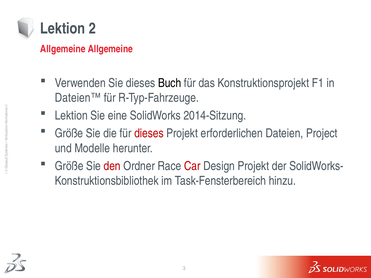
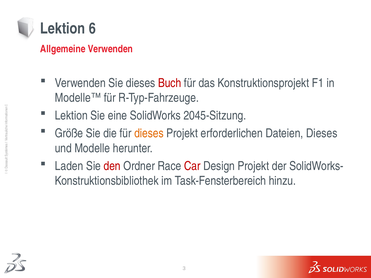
2: 2 -> 6
Allgemeine Allgemeine: Allgemeine -> Verwenden
Buch colour: black -> red
Dateien™: Dateien™ -> Modelle™
2014-Sitzung: 2014-Sitzung -> 2045-Sitzung
dieses at (149, 134) colour: red -> orange
Dateien Project: Project -> Dieses
Größe at (69, 166): Größe -> Laden
